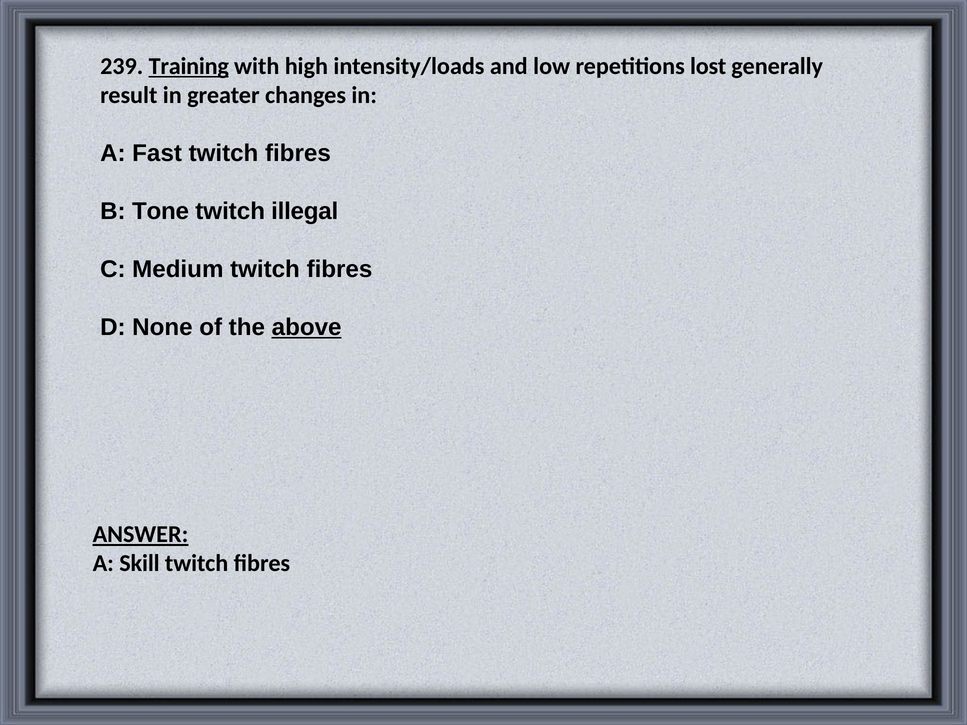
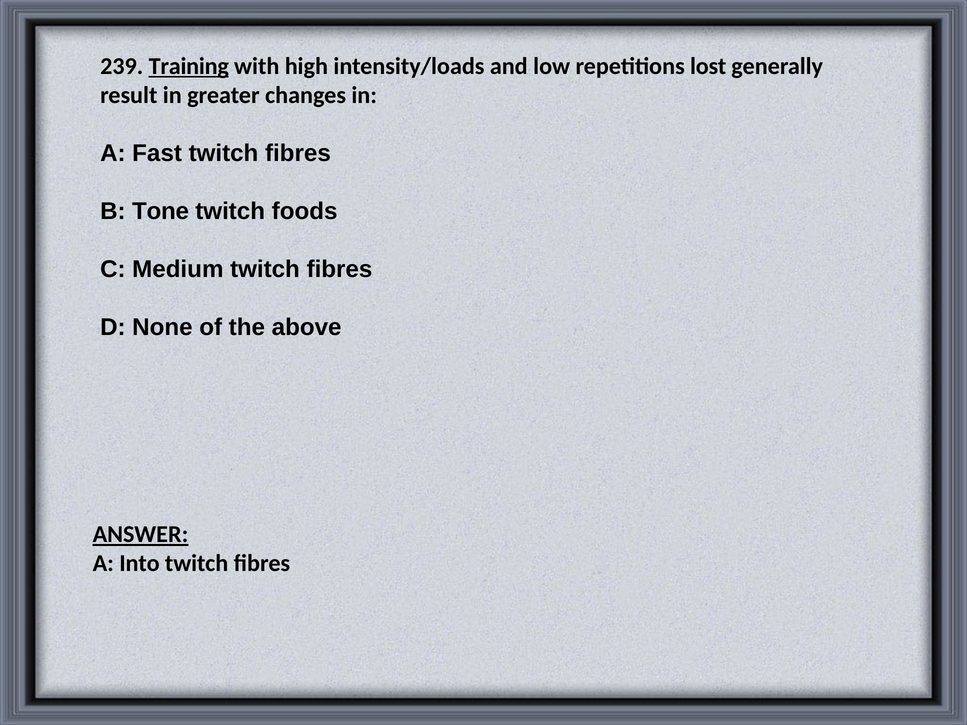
illegal: illegal -> foods
above underline: present -> none
Skill: Skill -> Into
